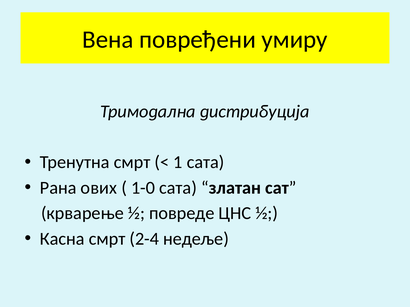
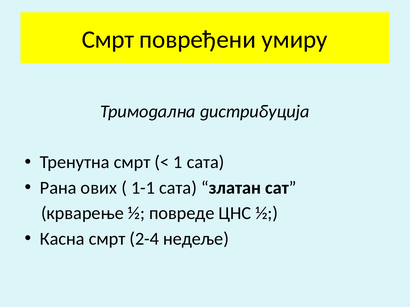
Вена at (108, 40): Вена -> Смрт
1-0: 1-0 -> 1-1
